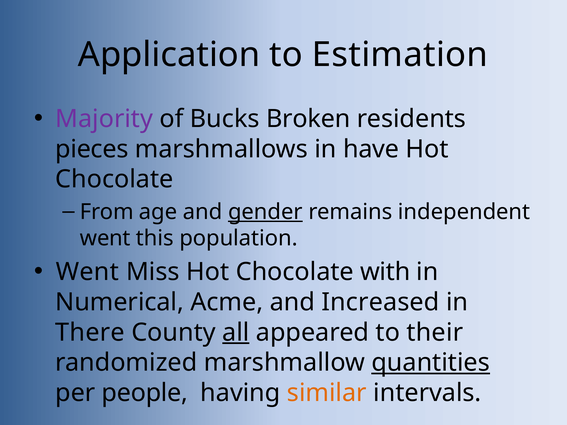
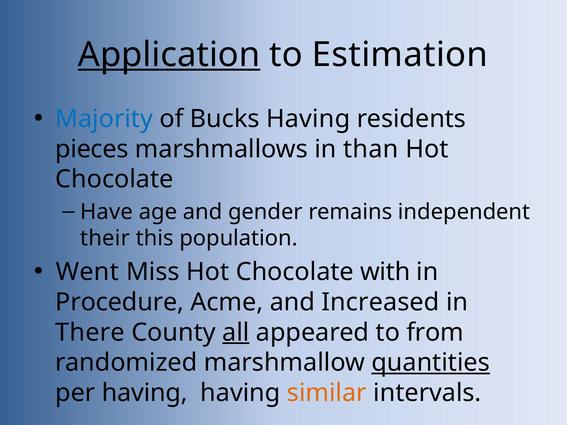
Application underline: none -> present
Majority colour: purple -> blue
Bucks Broken: Broken -> Having
have: have -> than
From: From -> Have
gender underline: present -> none
went at (105, 238): went -> their
Numerical: Numerical -> Procedure
their: their -> from
per people: people -> having
